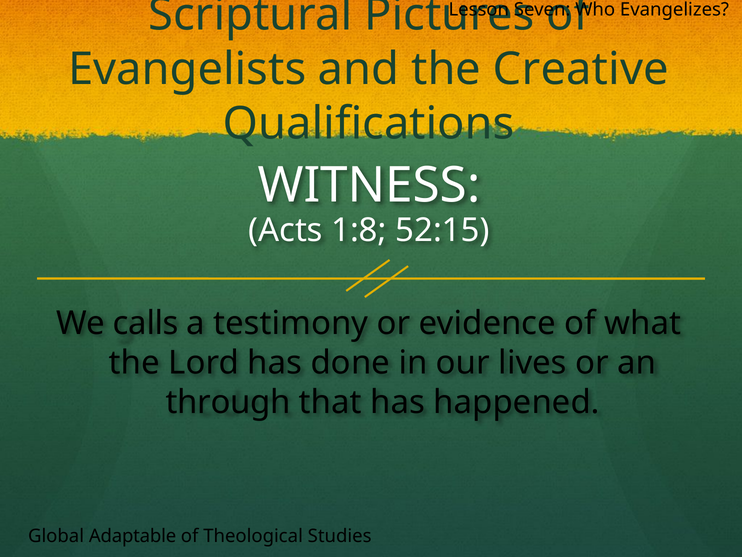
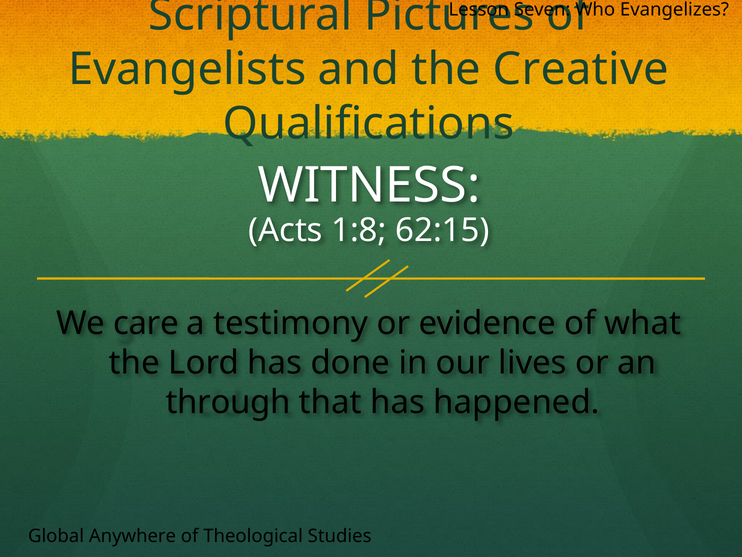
52:15: 52:15 -> 62:15
calls: calls -> care
Adaptable: Adaptable -> Anywhere
